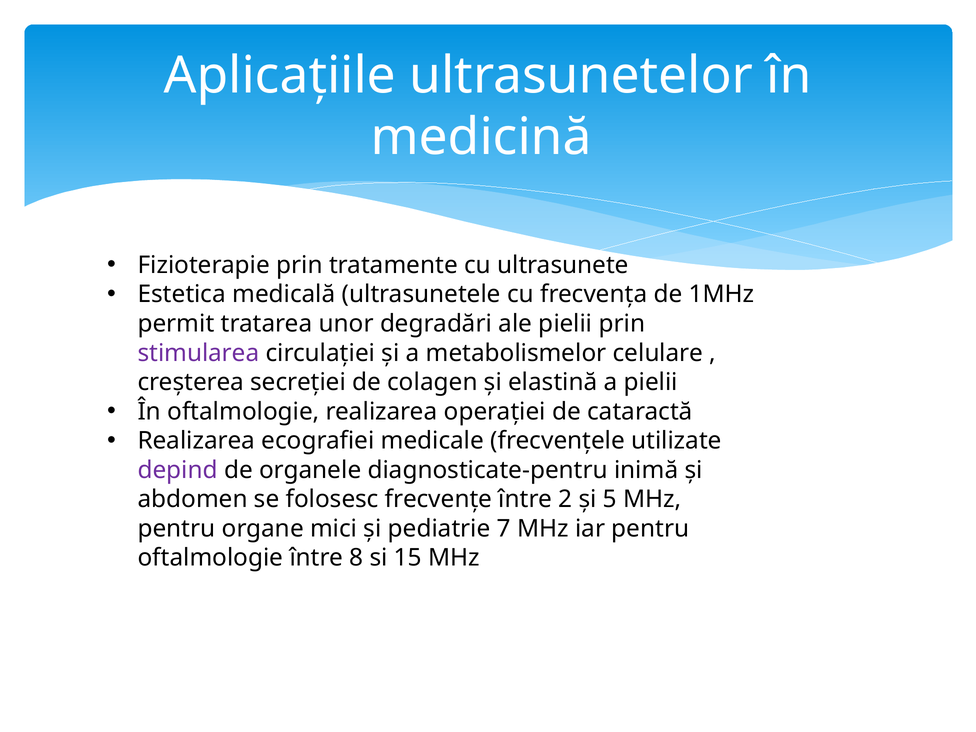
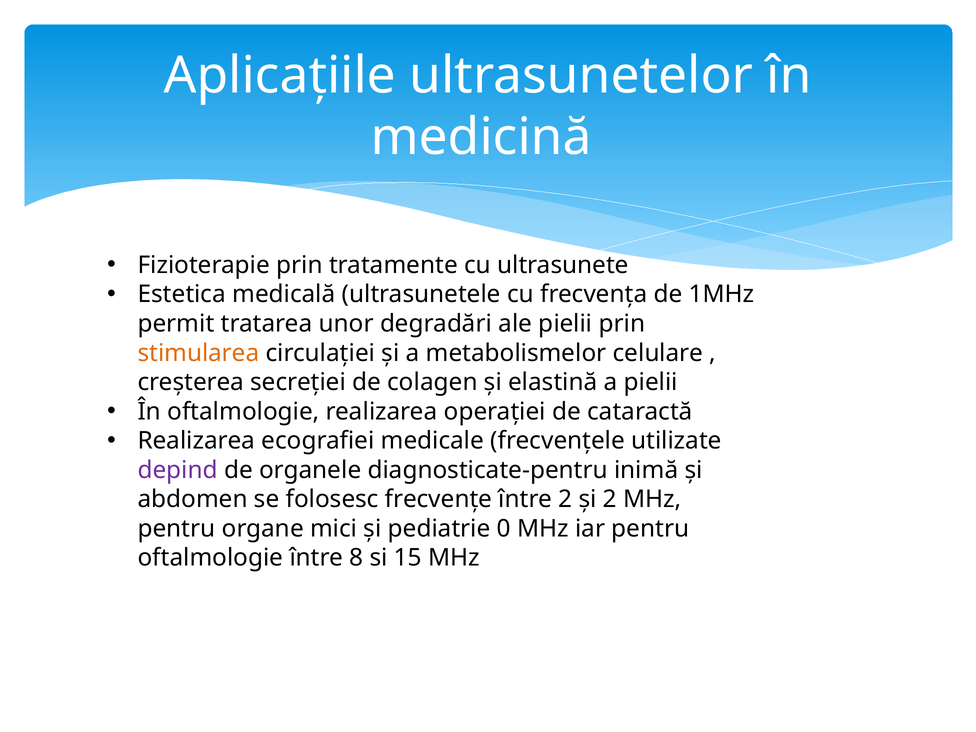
stimularea colour: purple -> orange
și 5: 5 -> 2
7: 7 -> 0
